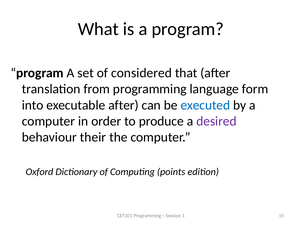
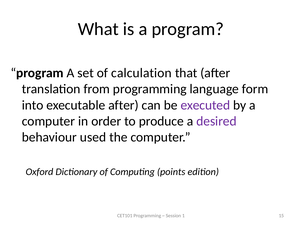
considered: considered -> calculation
executed colour: blue -> purple
their: their -> used
